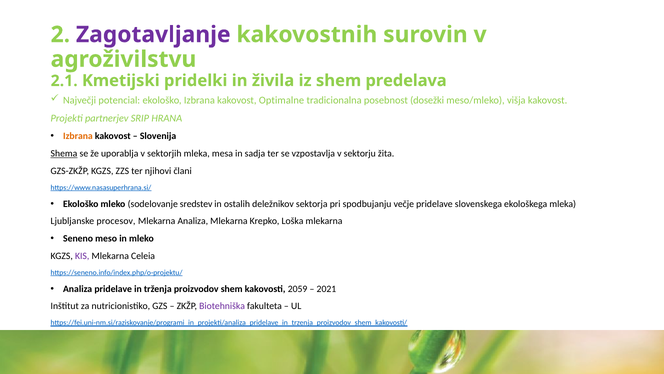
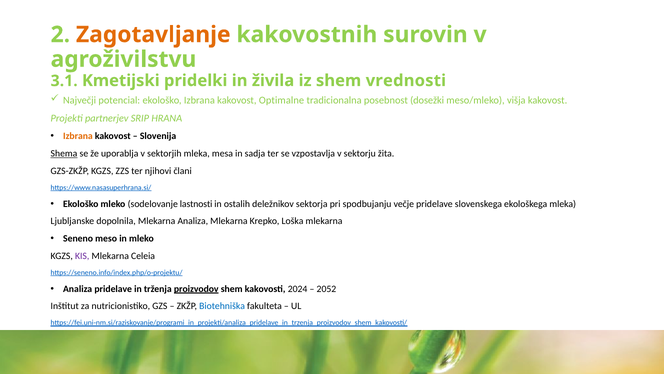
Zagotavljanje colour: purple -> orange
2.1: 2.1 -> 3.1
predelava: predelava -> vrednosti
sredstev: sredstev -> lastnosti
procesov: procesov -> dopolnila
proizvodov underline: none -> present
2059: 2059 -> 2024
2021: 2021 -> 2052
Biotehniška colour: purple -> blue
